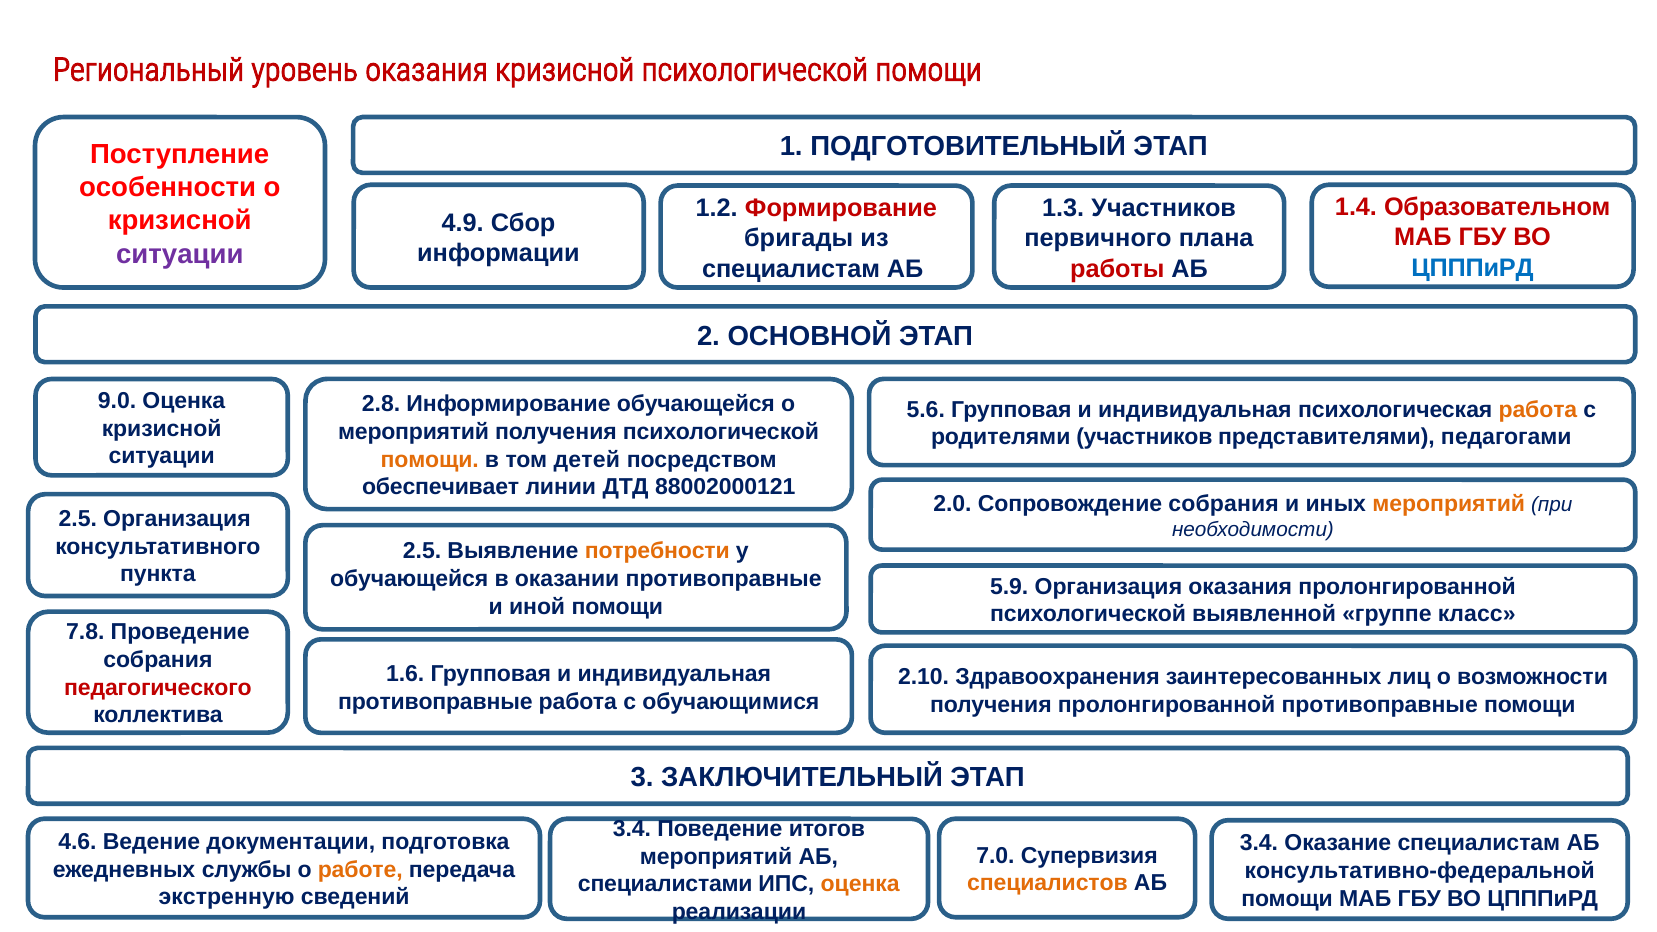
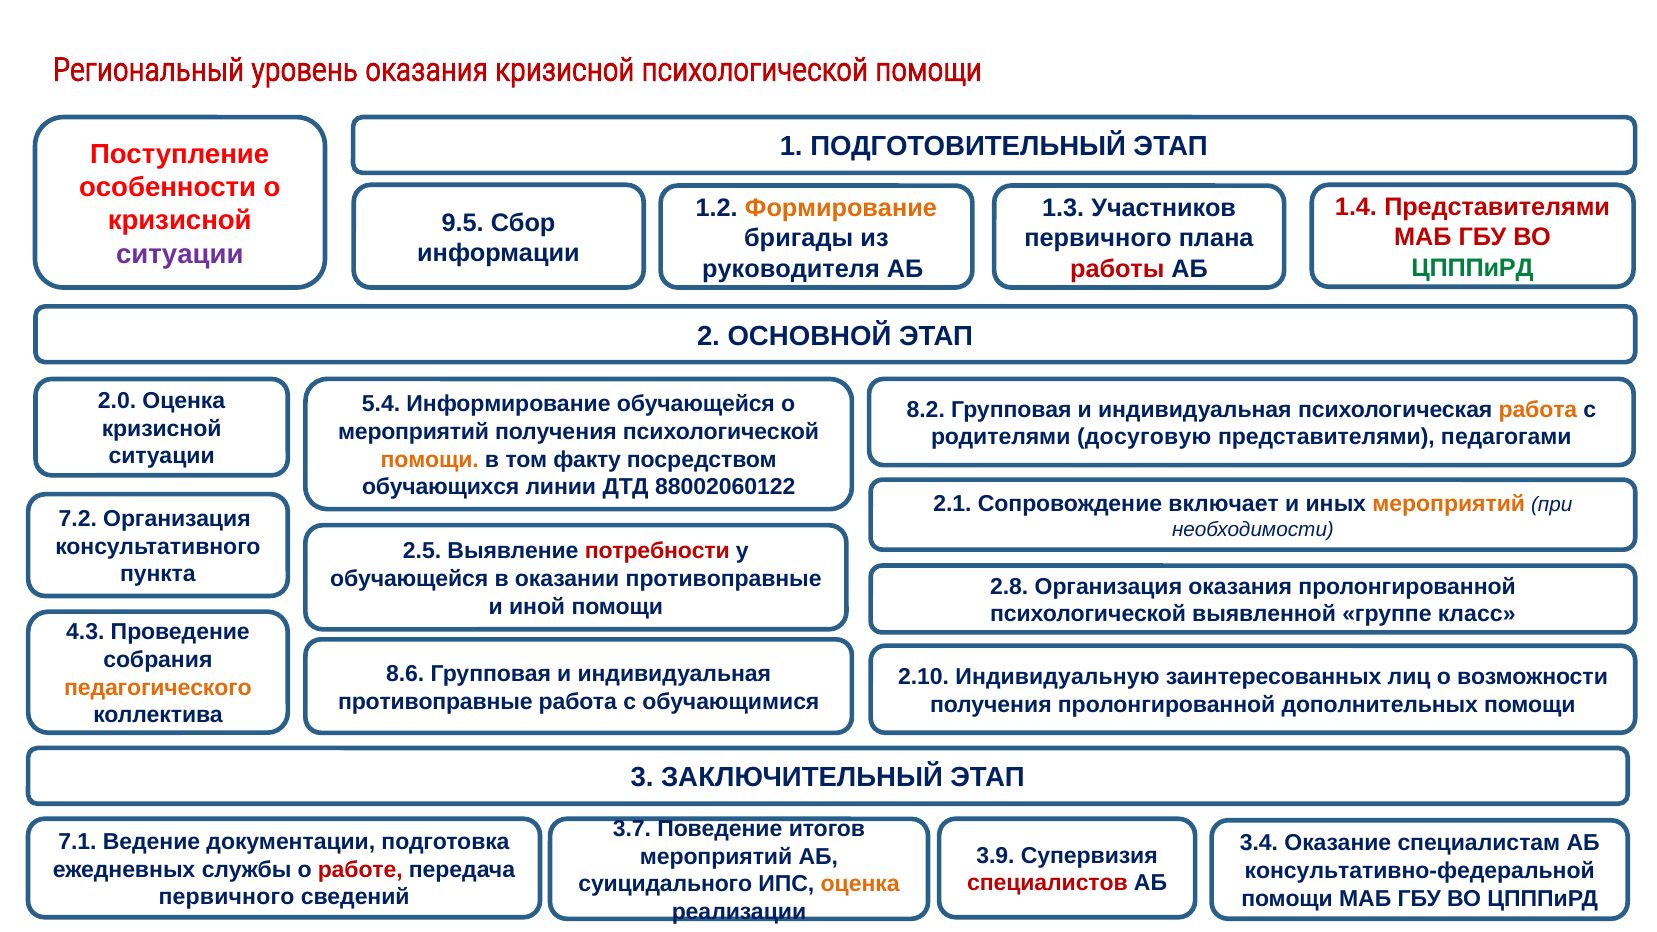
1.4 Образовательном: Образовательном -> Представителями
Формирование colour: red -> orange
4.9: 4.9 -> 9.5
ЦПППиРД at (1473, 268) colour: blue -> green
специалистам at (791, 269): специалистам -> руководителя
9.0: 9.0 -> 2.0
2.8: 2.8 -> 5.4
5.6: 5.6 -> 8.2
родителями участников: участников -> досуговую
детей: детей -> факту
обеспечивает: обеспечивает -> обучающихся
88002000121: 88002000121 -> 88002060122
2.0: 2.0 -> 2.1
Сопровождение собрания: собрания -> включает
2.5 at (78, 519): 2.5 -> 7.2
потребности colour: orange -> red
5.9: 5.9 -> 2.8
7.8: 7.8 -> 4.3
1.6: 1.6 -> 8.6
Здравоохранения: Здравоохранения -> Индивидуальную
педагогического colour: red -> orange
пролонгированной противоправные: противоправные -> дополнительных
3.4 at (632, 829): 3.4 -> 3.7
4.6: 4.6 -> 7.1
7.0: 7.0 -> 3.9
работе colour: orange -> red
специалистов colour: orange -> red
специалистами: специалистами -> суицидального
экстренную at (227, 897): экстренную -> первичного
